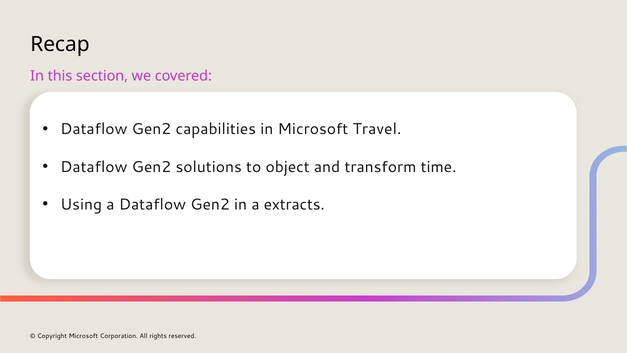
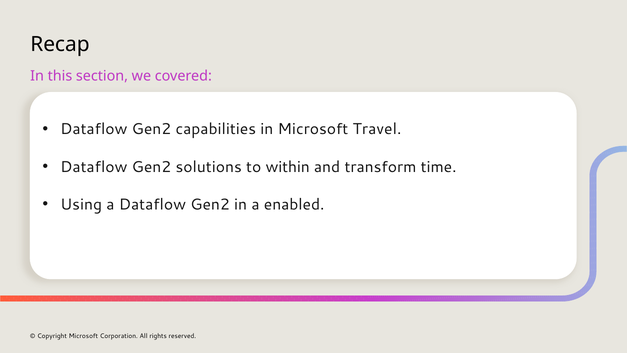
object: object -> within
extracts: extracts -> enabled
